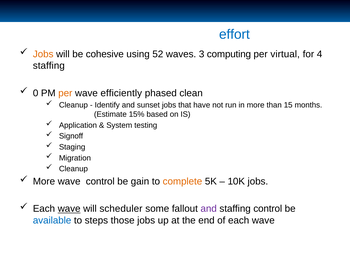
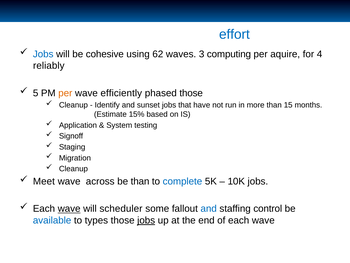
Jobs at (43, 54) colour: orange -> blue
52: 52 -> 62
virtual: virtual -> aquire
staffing at (49, 66): staffing -> reliably
0: 0 -> 5
phased clean: clean -> those
More at (44, 181): More -> Meet
wave control: control -> across
be gain: gain -> than
complete colour: orange -> blue
and at (209, 208) colour: purple -> blue
steps: steps -> types
jobs at (146, 220) underline: none -> present
